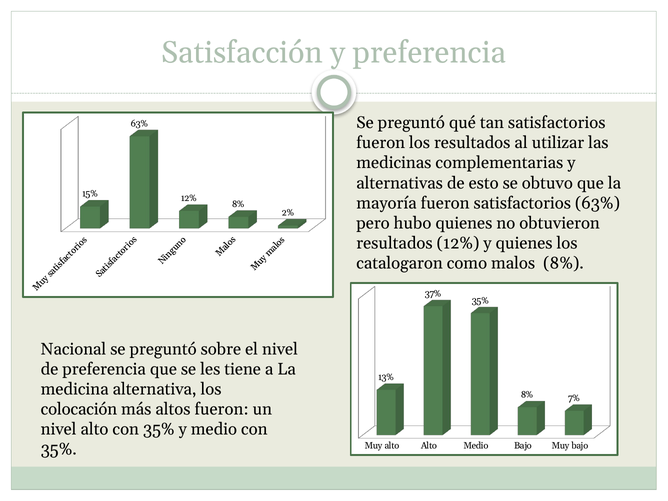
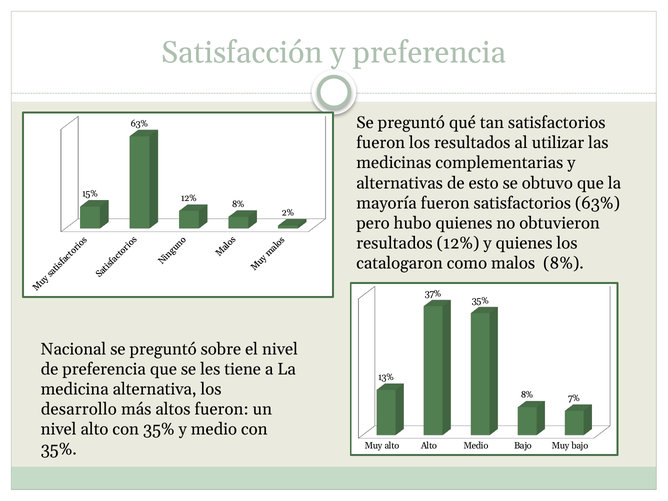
colocación: colocación -> desarrollo
